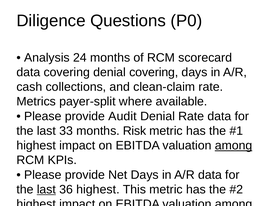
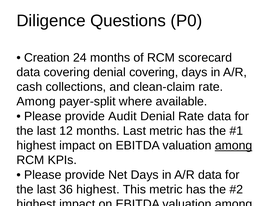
Analysis: Analysis -> Creation
Metrics at (36, 102): Metrics -> Among
33: 33 -> 12
months Risk: Risk -> Last
last at (46, 190) underline: present -> none
